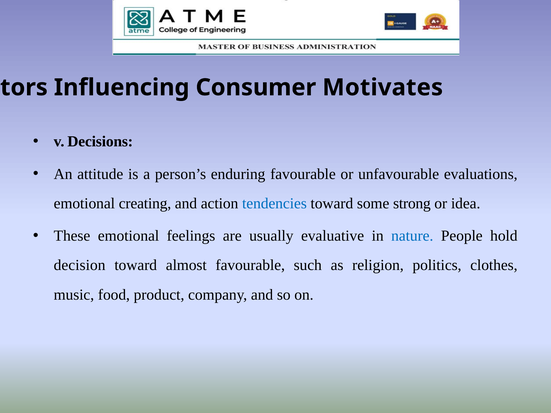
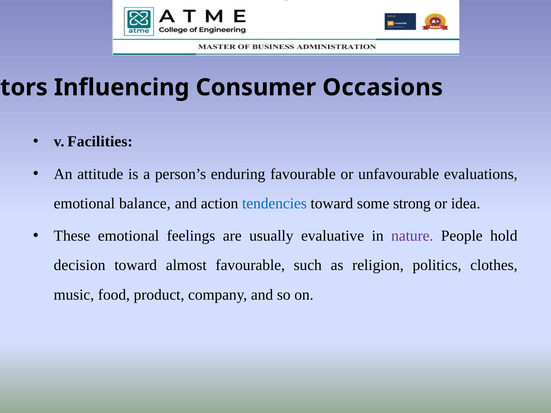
Motivates: Motivates -> Occasions
Decisions: Decisions -> Facilities
creating: creating -> balance
nature colour: blue -> purple
